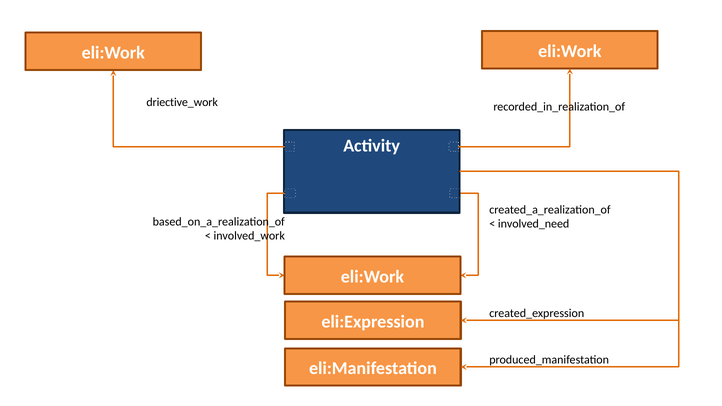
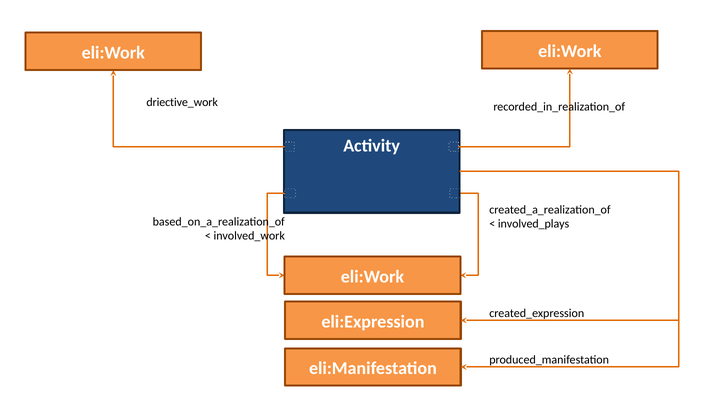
involved_need: involved_need -> involved_plays
